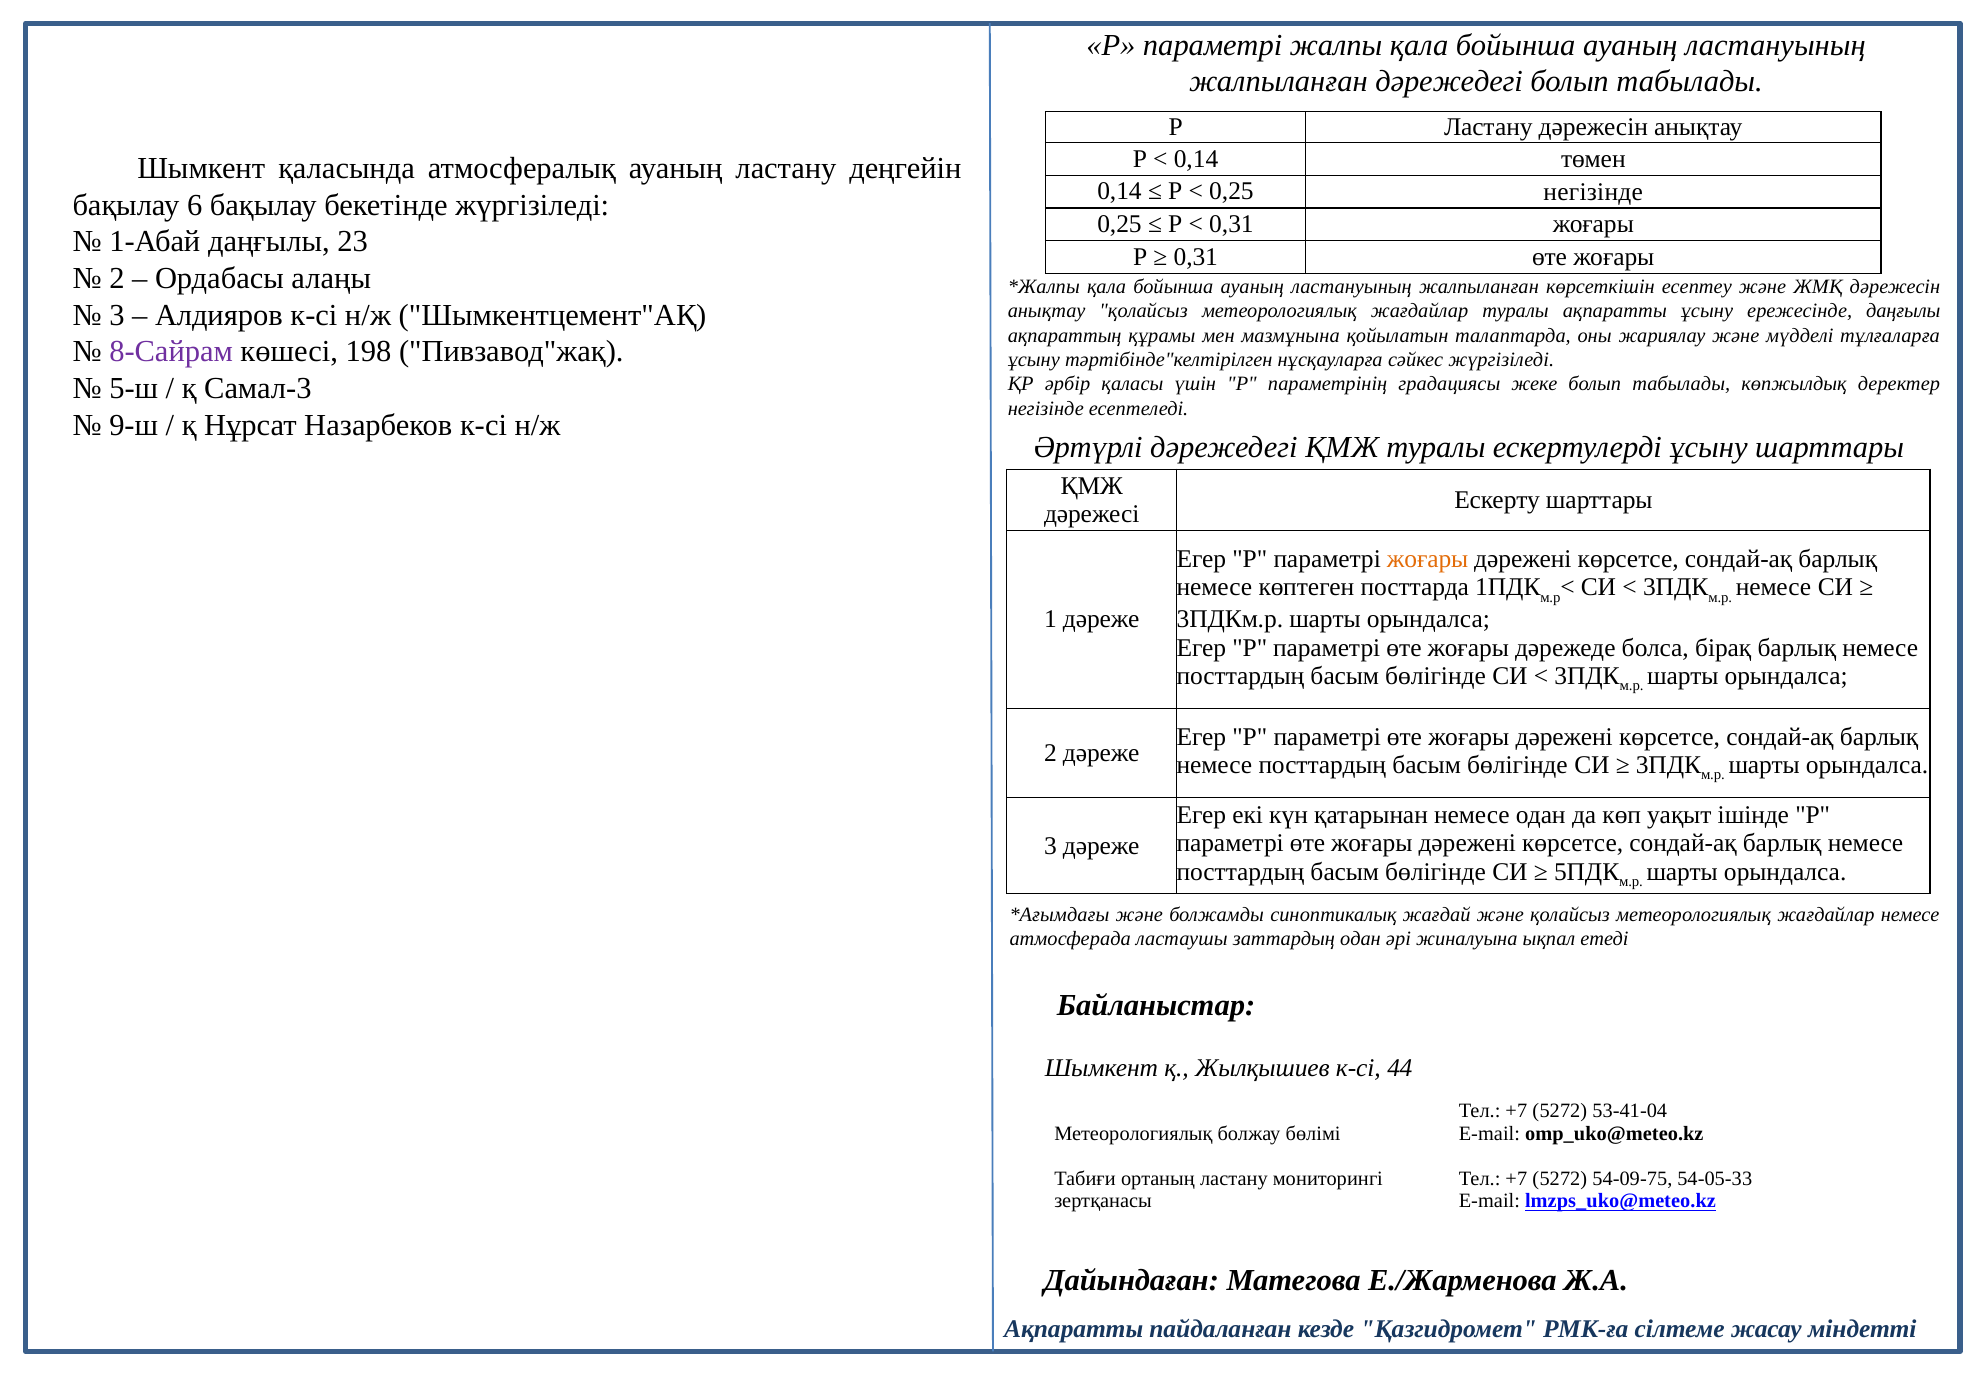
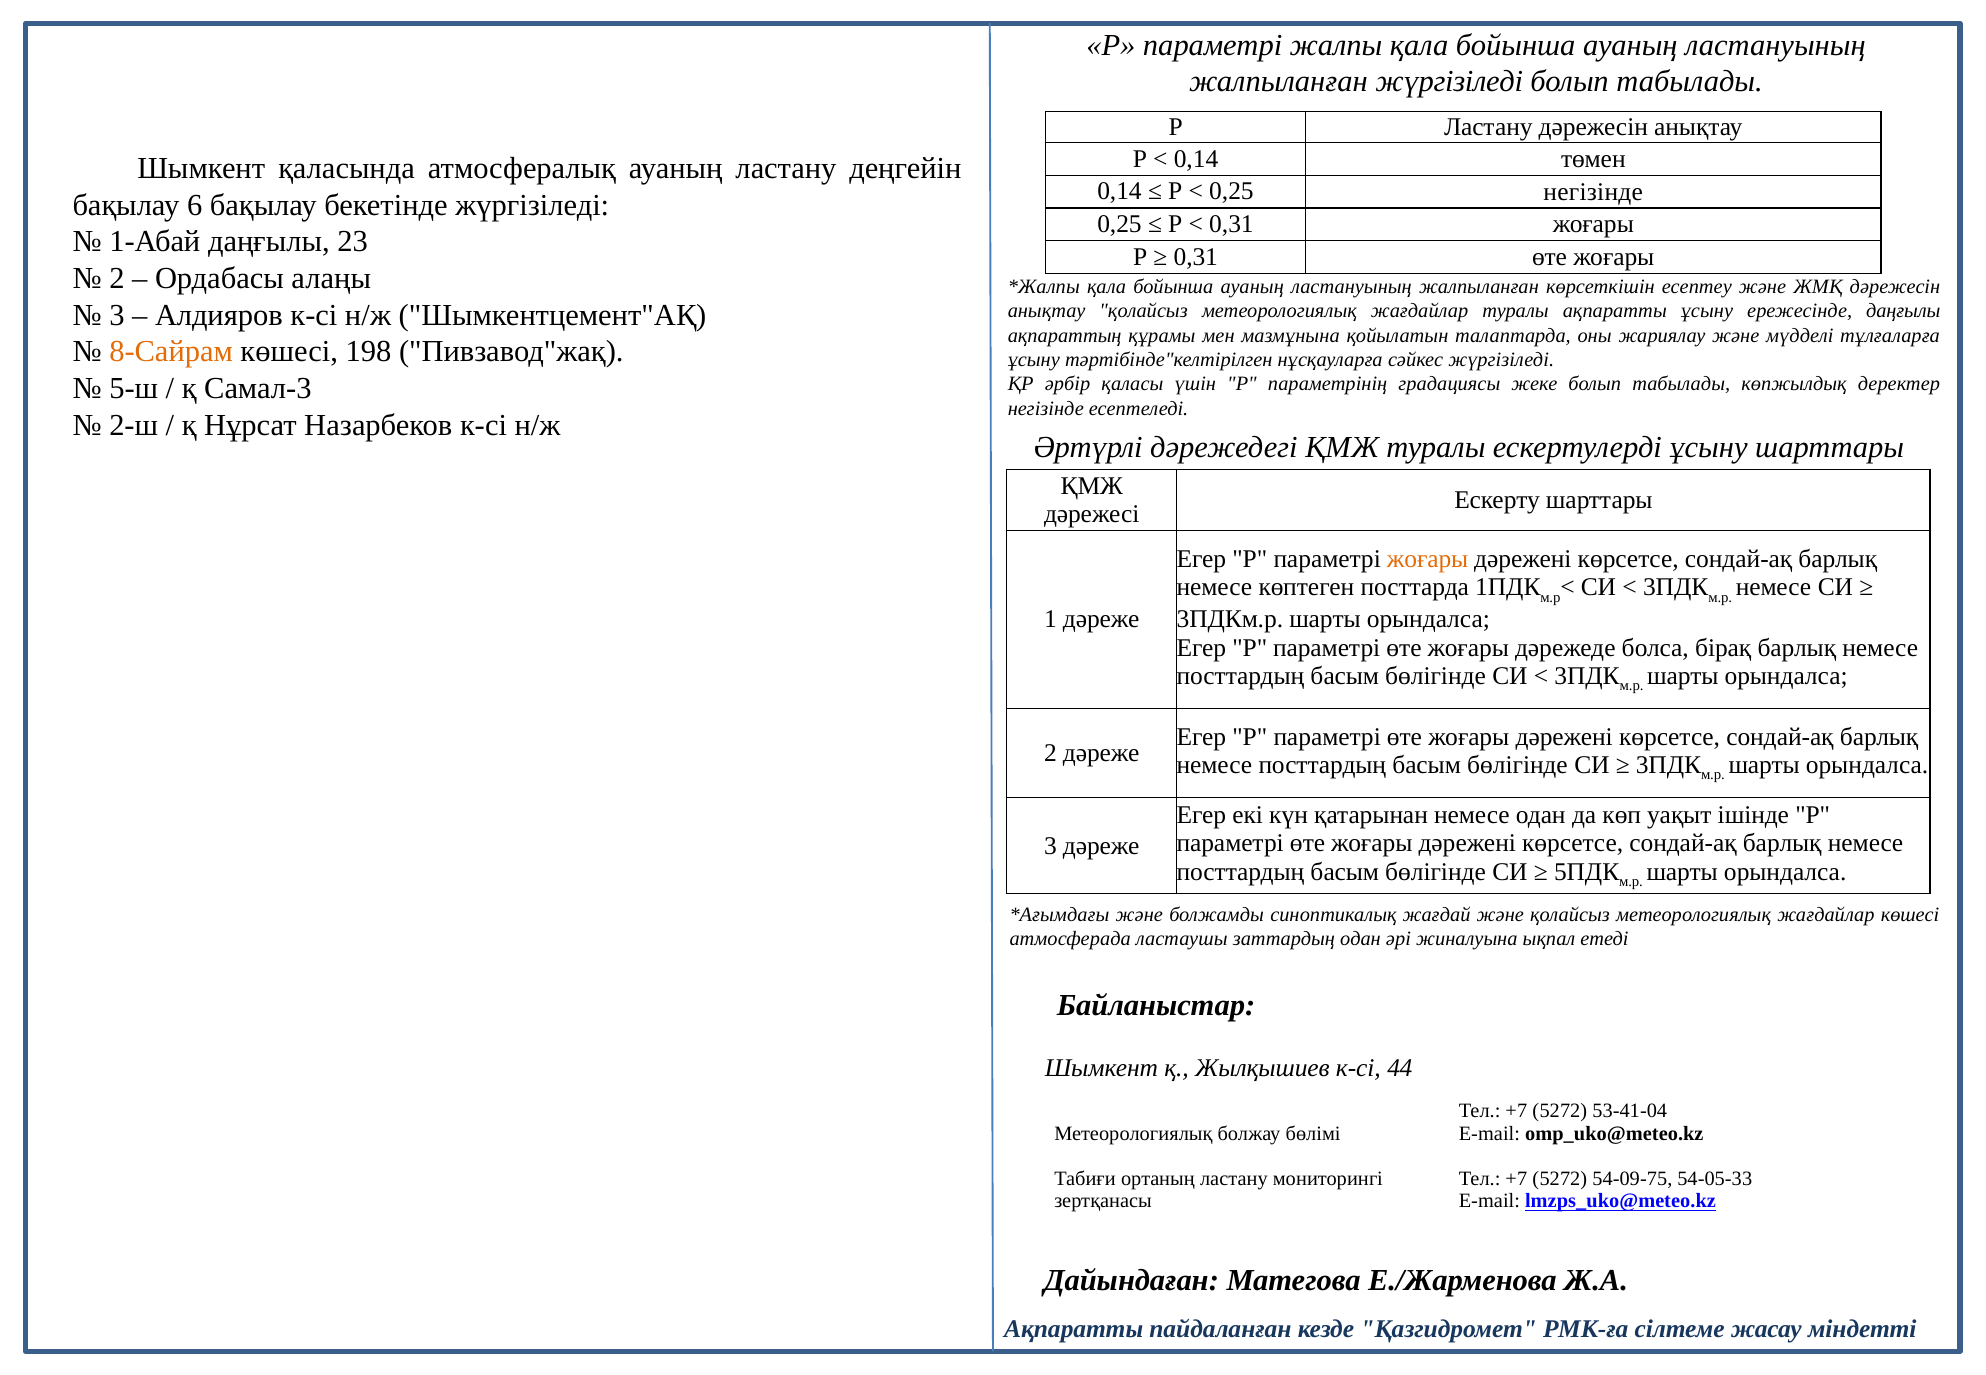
жалпыланған дәрежедегі: дәрежедегі -> жүргізіледі
8-Сайрам colour: purple -> orange
9-ш: 9-ш -> 2-ш
жағдайлар немесе: немесе -> көшесі
